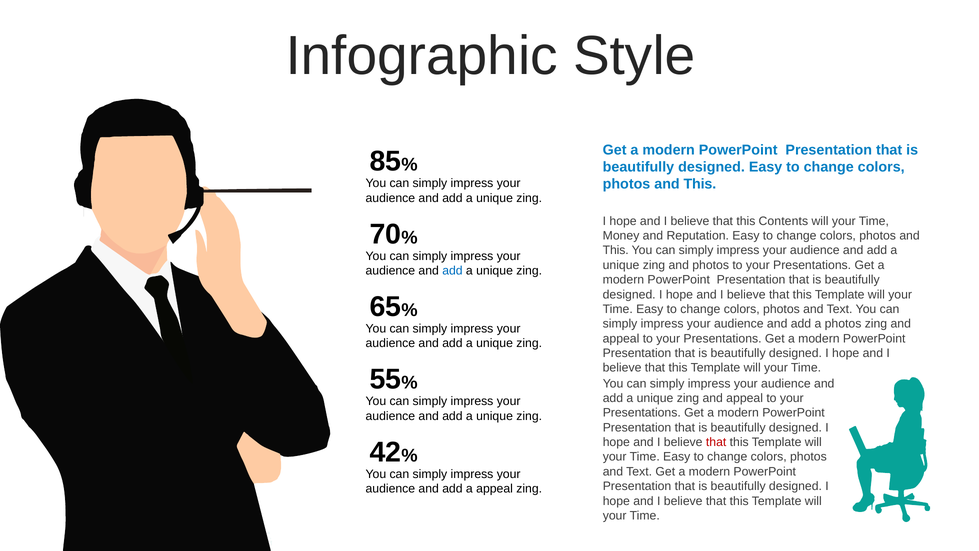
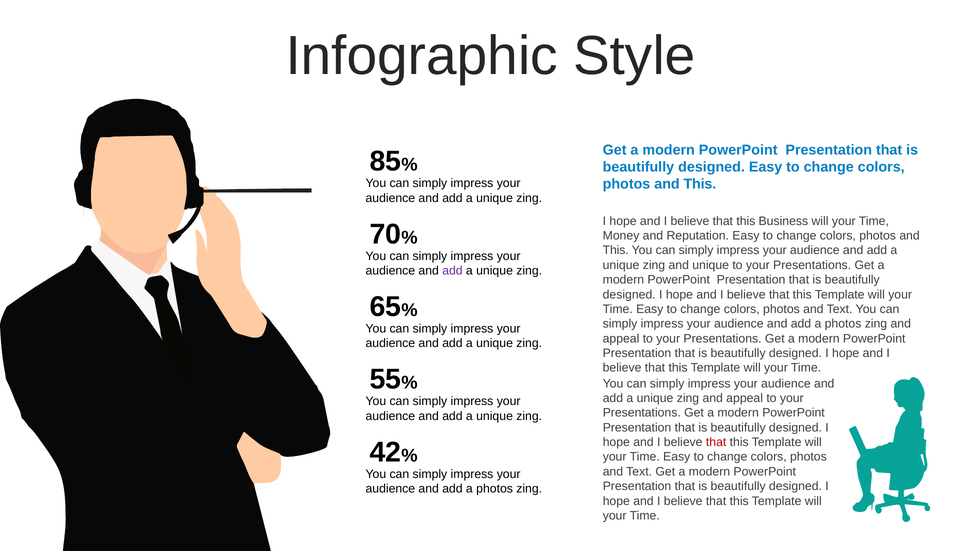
Contents: Contents -> Business
and photos: photos -> unique
add at (452, 271) colour: blue -> purple
appeal at (495, 488): appeal -> photos
